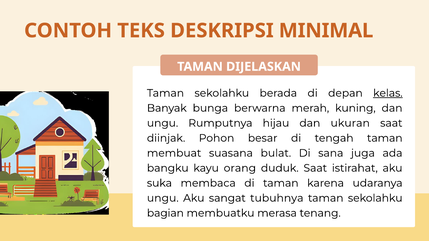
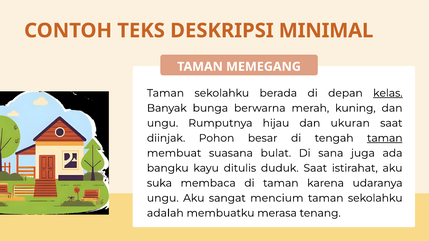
DIJELASKAN: DIJELASKAN -> MEMEGANG
taman at (385, 138) underline: none -> present
orang: orang -> ditulis
tubuhnya: tubuhnya -> mencium
bagian: bagian -> adalah
